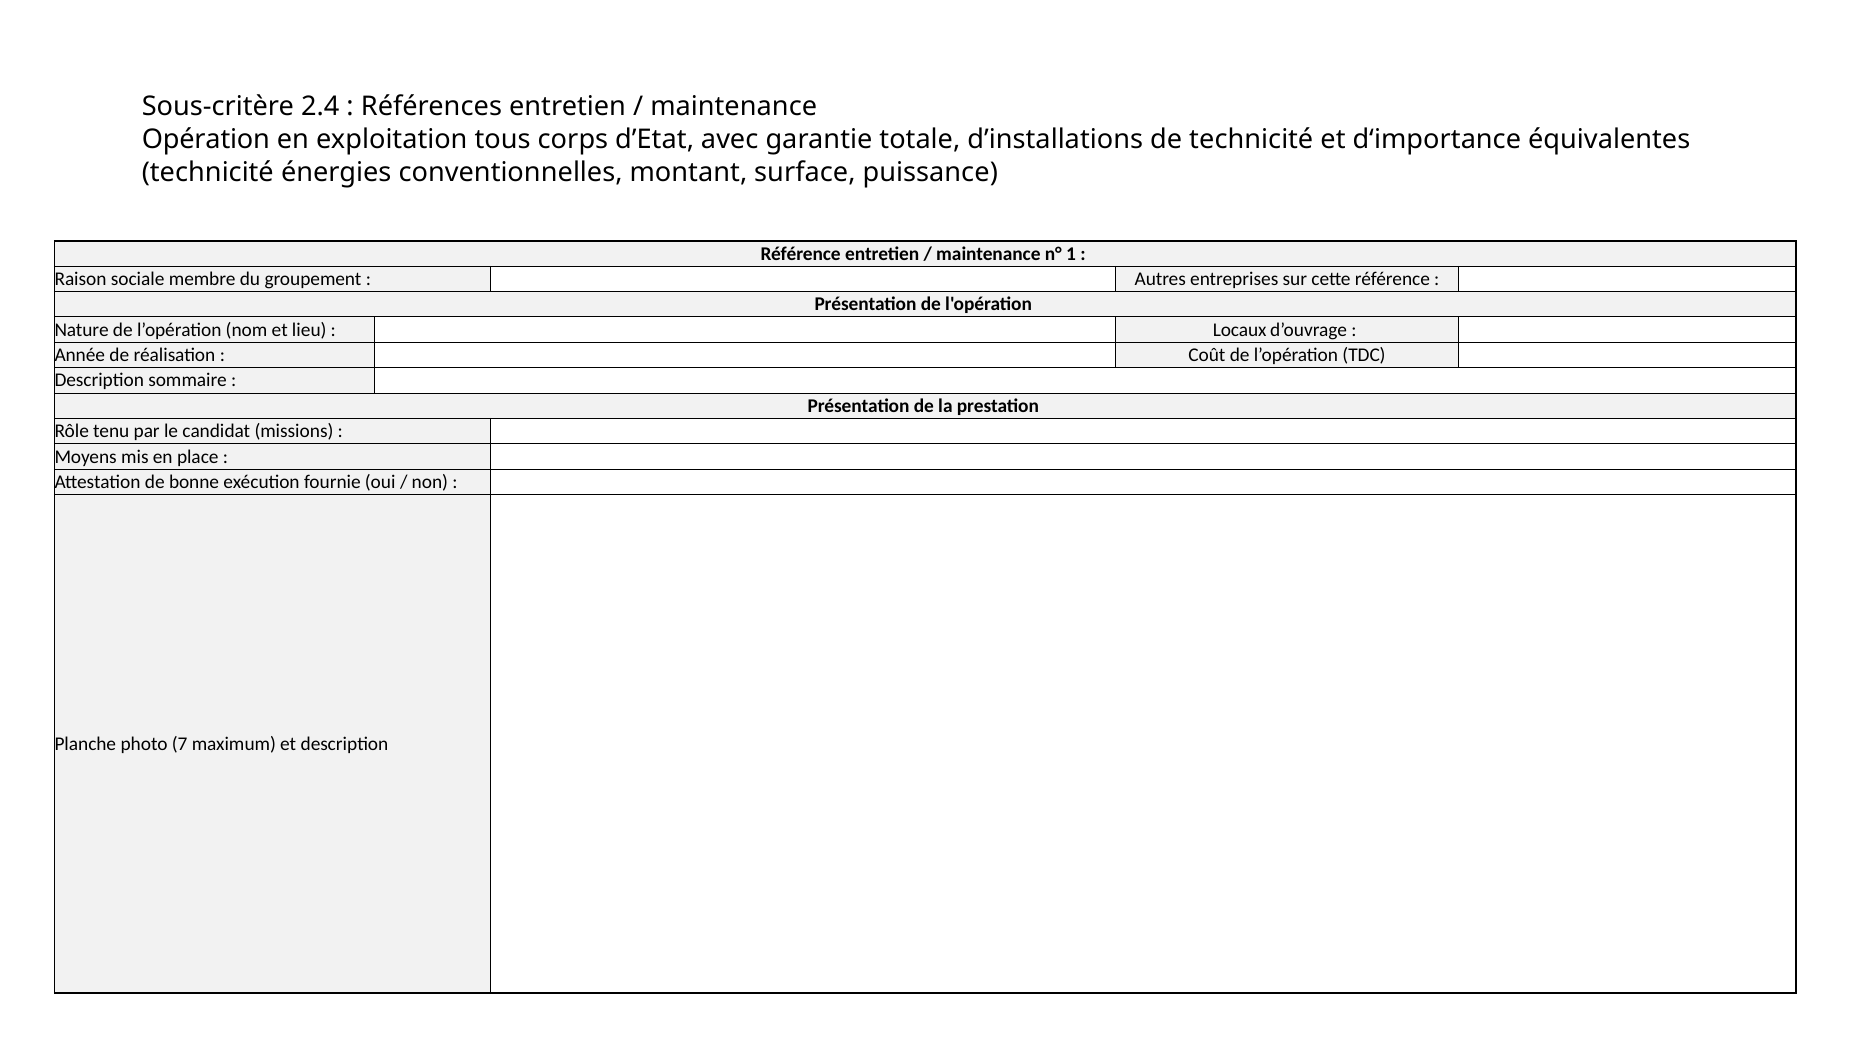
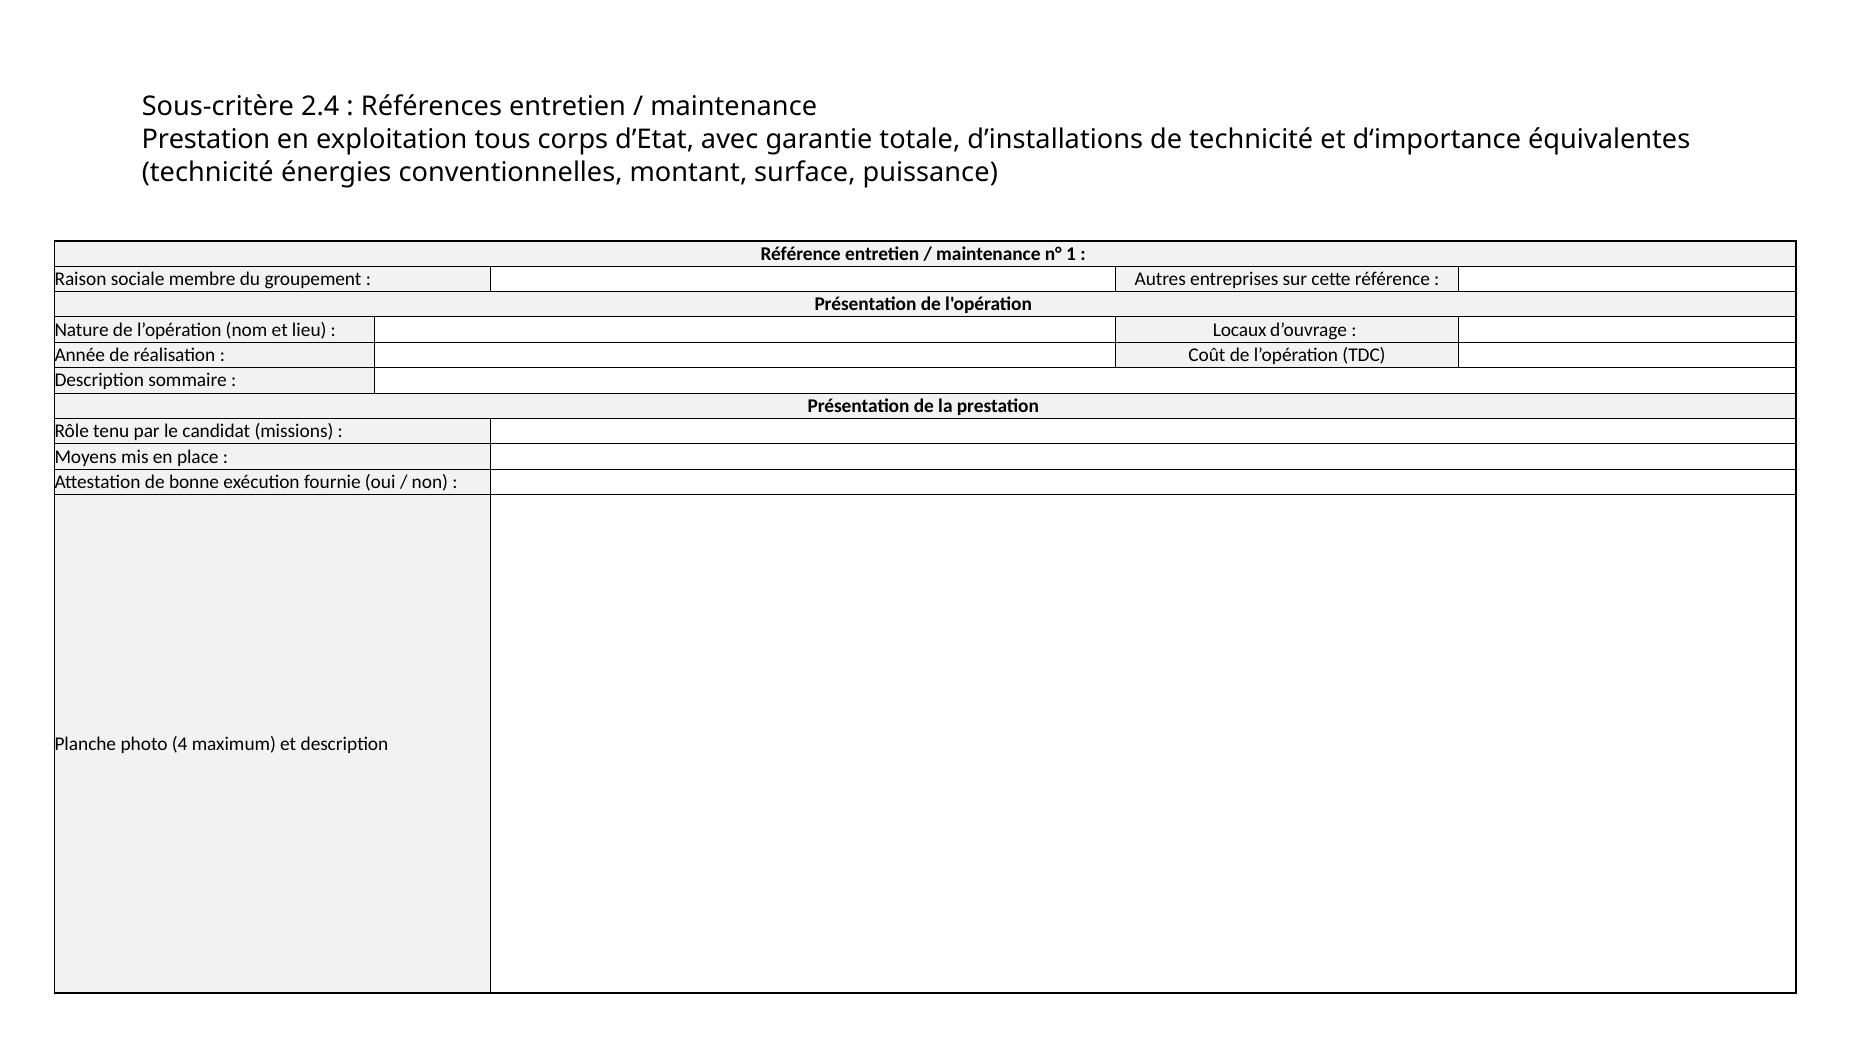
Opération at (206, 139): Opération -> Prestation
7: 7 -> 4
